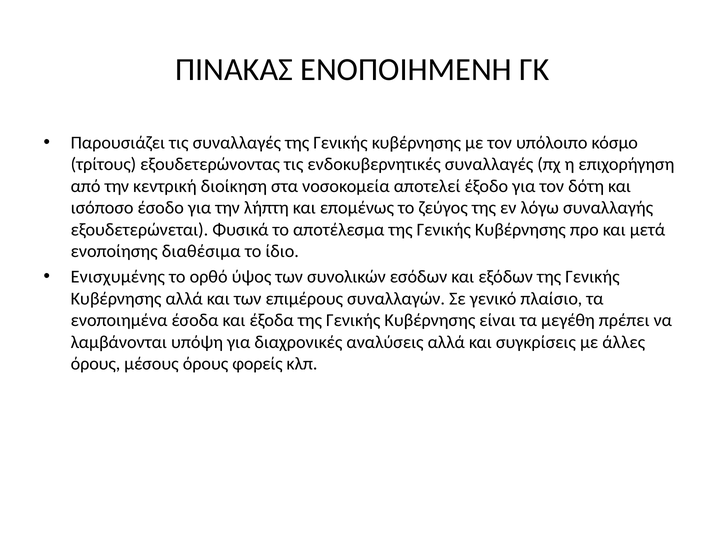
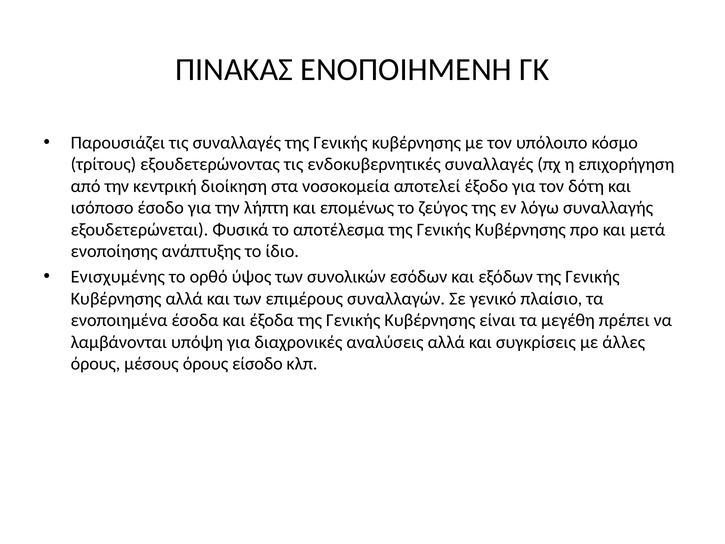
διαθέσιμα: διαθέσιμα -> ανάπτυξης
φορείς: φορείς -> είσοδο
